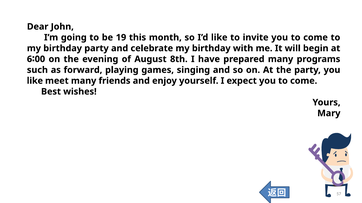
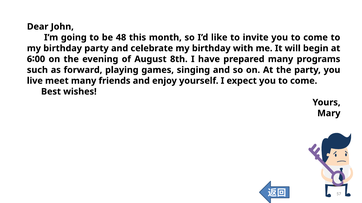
19: 19 -> 48
like at (35, 81): like -> live
